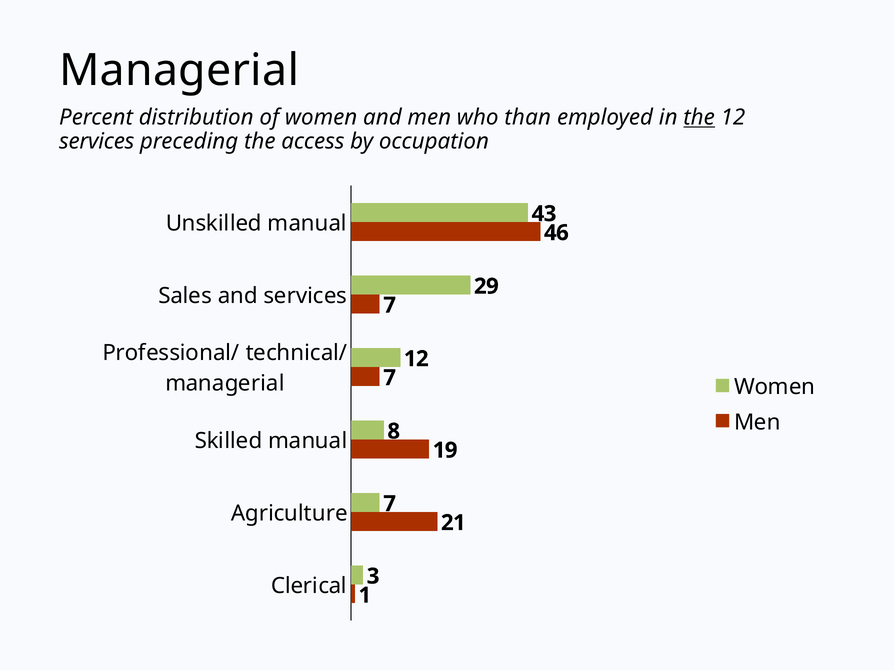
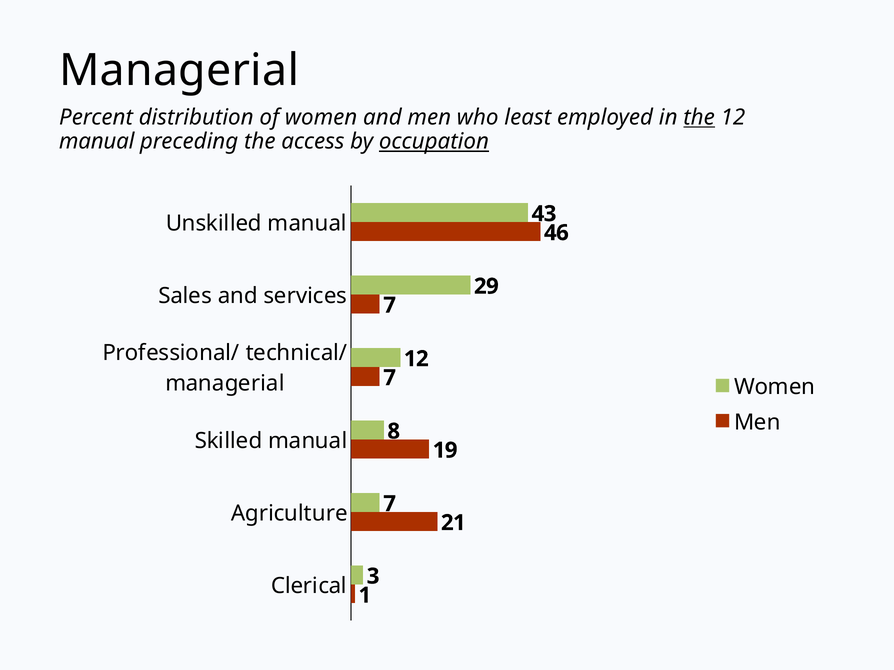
than: than -> least
services at (97, 142): services -> manual
occupation underline: none -> present
